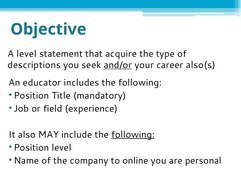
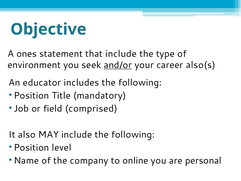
A level: level -> ones
that acquire: acquire -> include
descriptions: descriptions -> environment
experience: experience -> comprised
following at (133, 134) underline: present -> none
